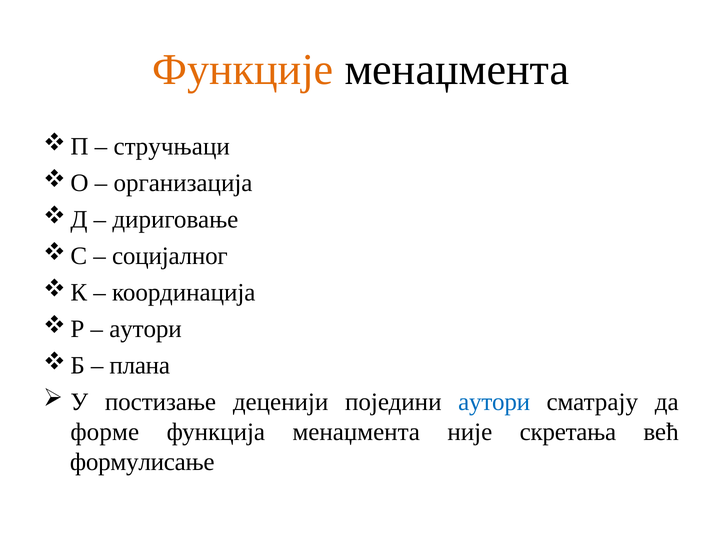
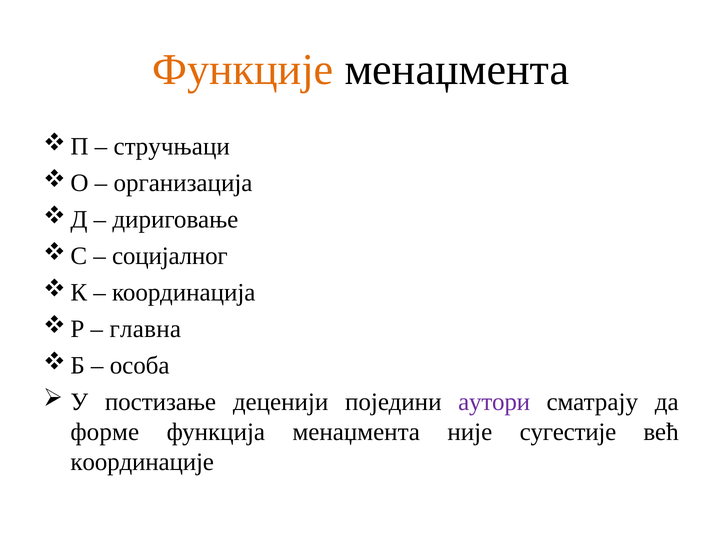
аутори at (146, 329): аутори -> главна
плана: плана -> особа
аутори at (494, 402) colour: blue -> purple
скретања: скретања -> сугестије
формулисање: формулисање -> координације
